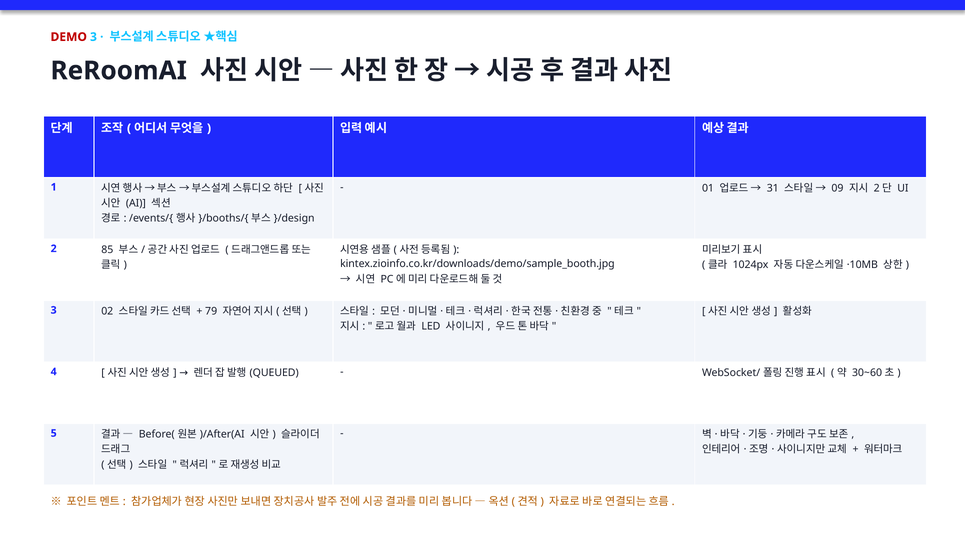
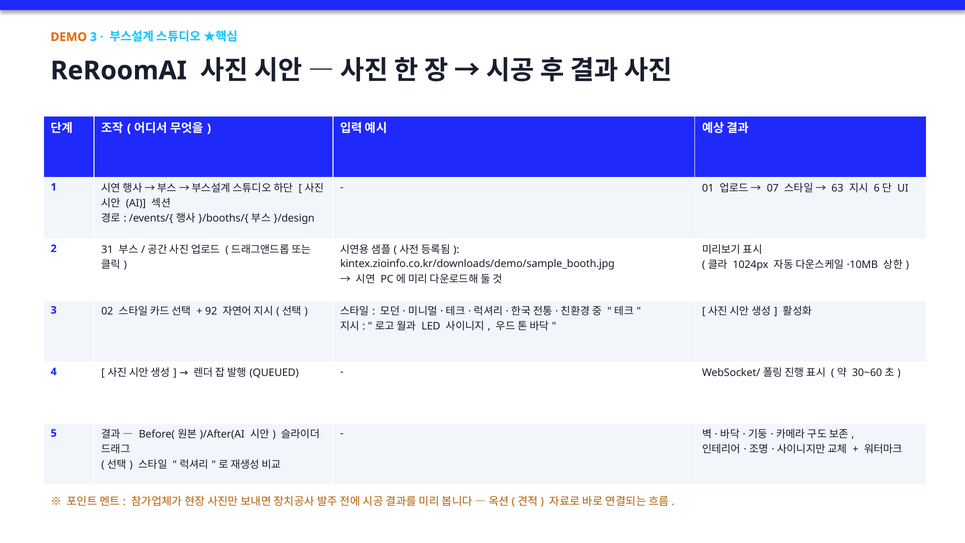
DEMO colour: red -> orange
31: 31 -> 07
09: 09 -> 63
2 at (877, 188): 2 -> 6
85: 85 -> 31
79: 79 -> 92
